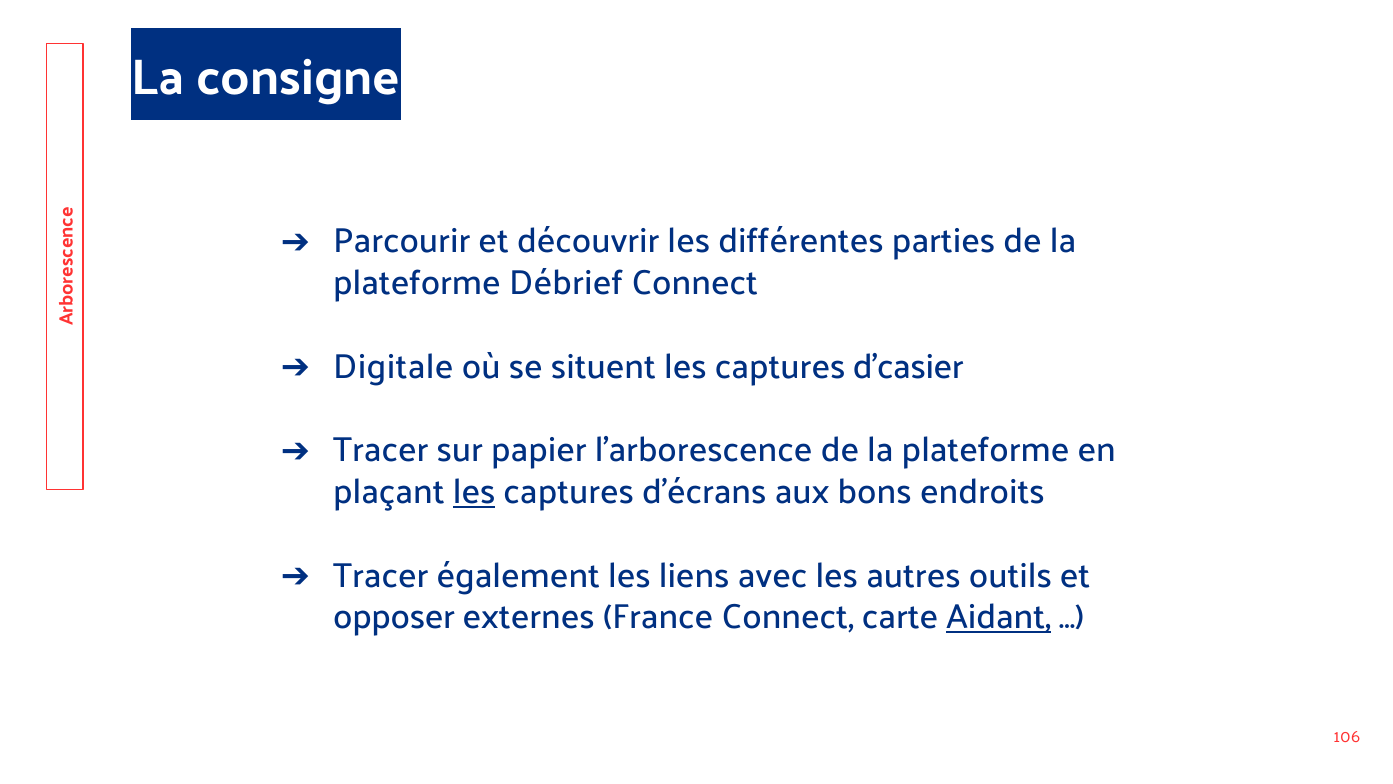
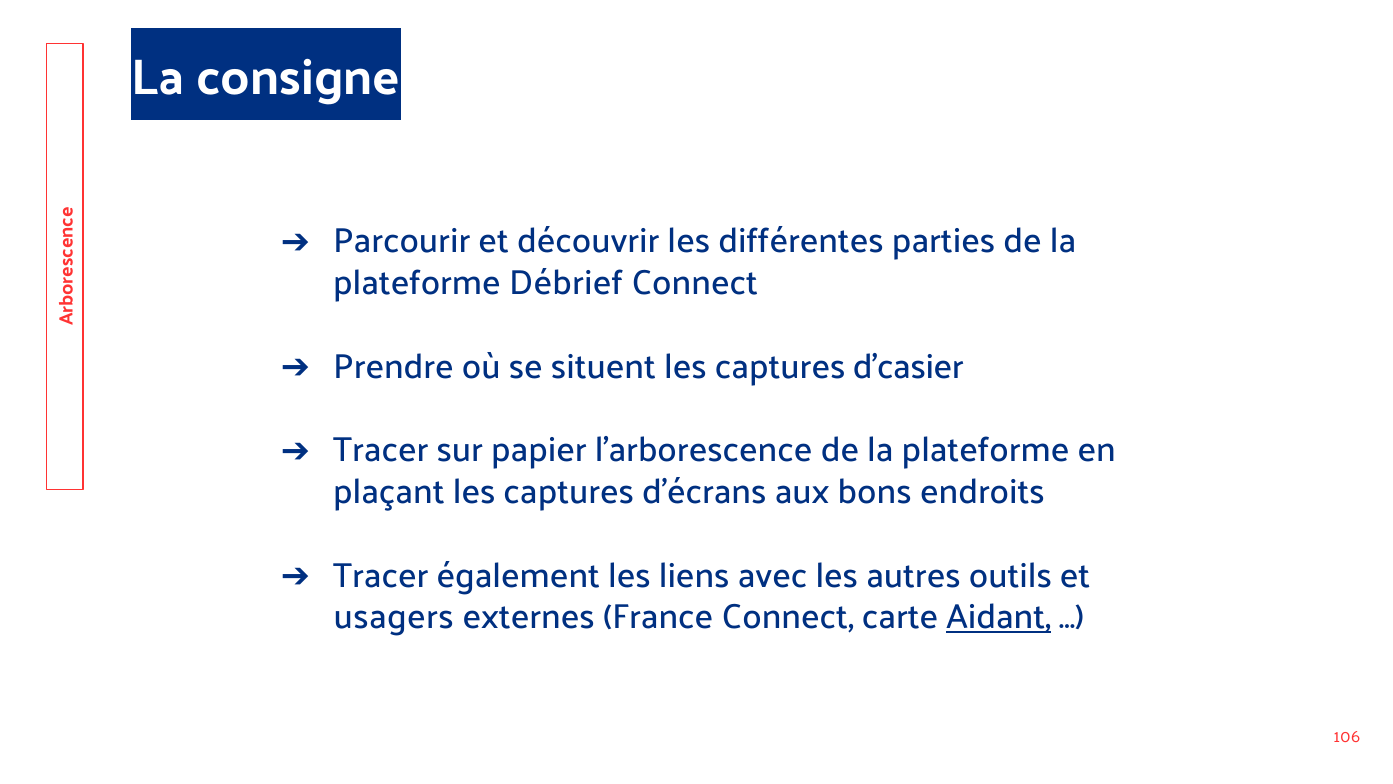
Digitale: Digitale -> Prendre
les at (474, 492) underline: present -> none
opposer: opposer -> usagers
